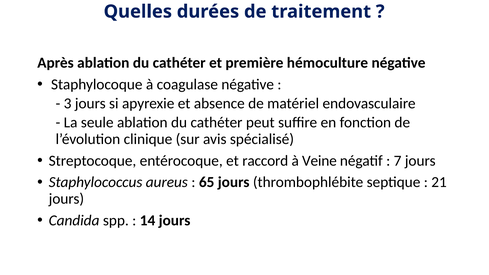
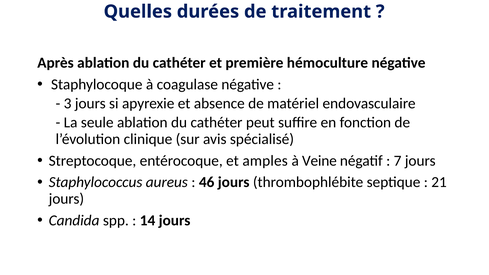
raccord: raccord -> amples
65: 65 -> 46
